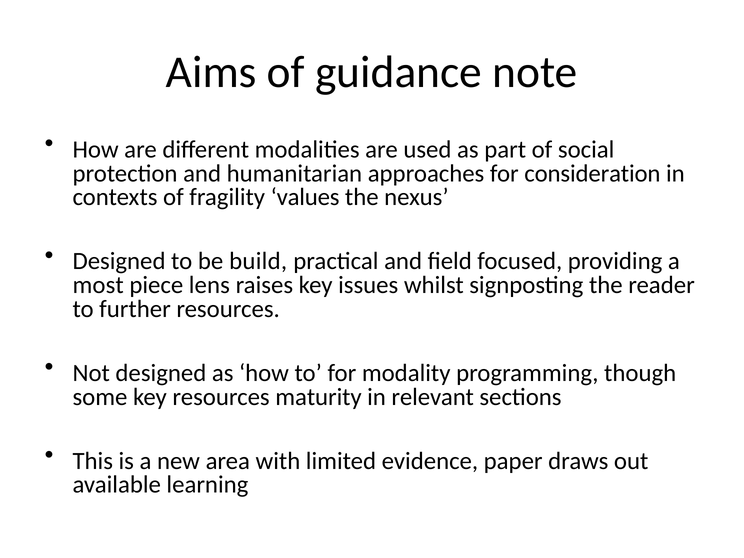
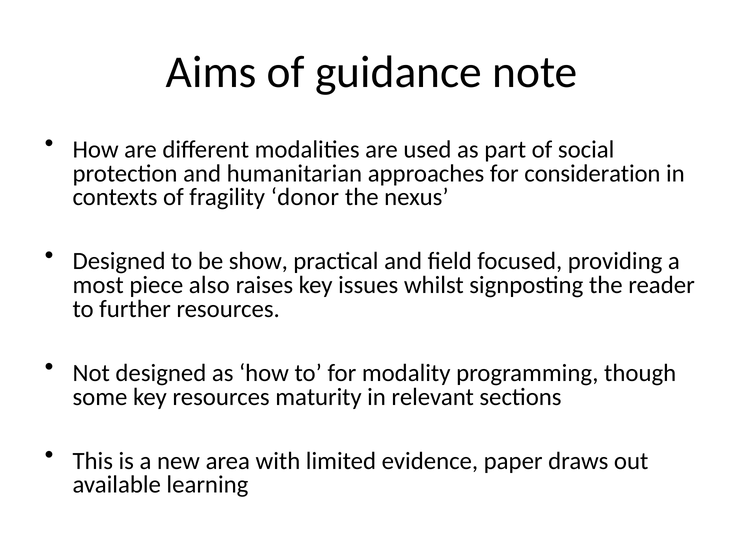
values: values -> donor
build: build -> show
lens: lens -> also
